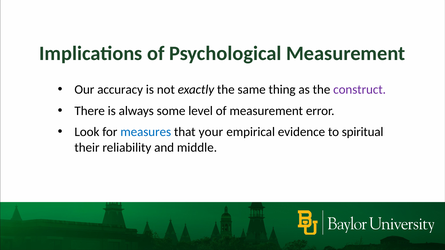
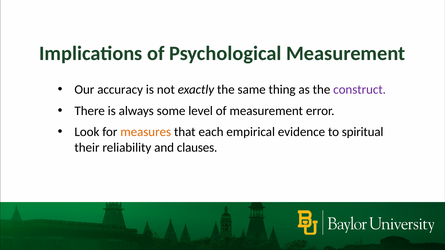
measures colour: blue -> orange
your: your -> each
middle: middle -> clauses
